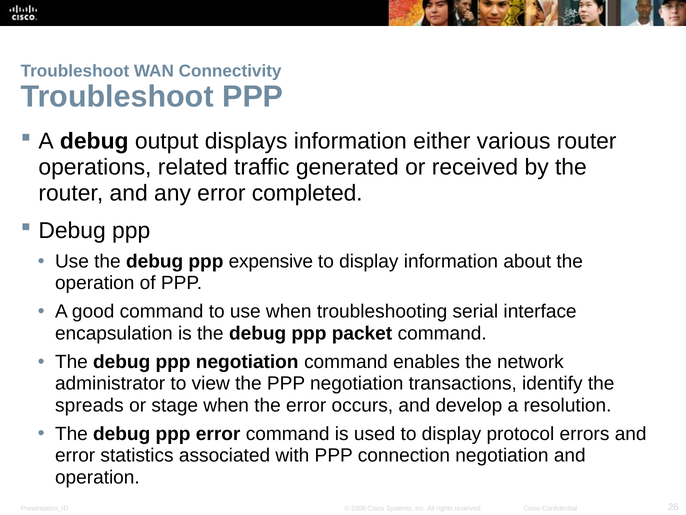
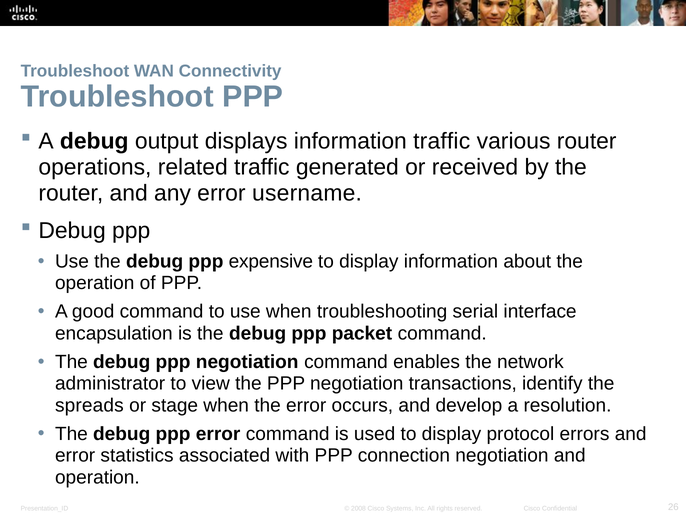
information either: either -> traffic
completed: completed -> username
